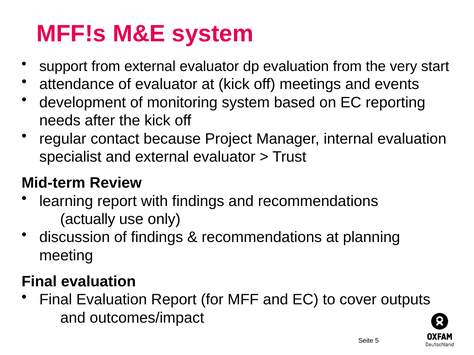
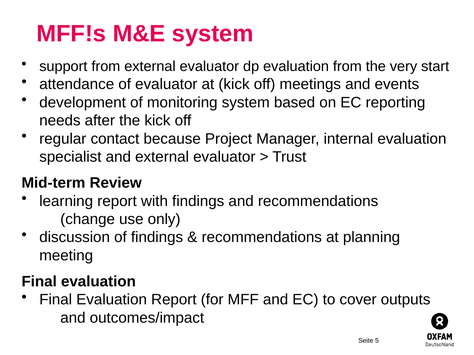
actually: actually -> change
